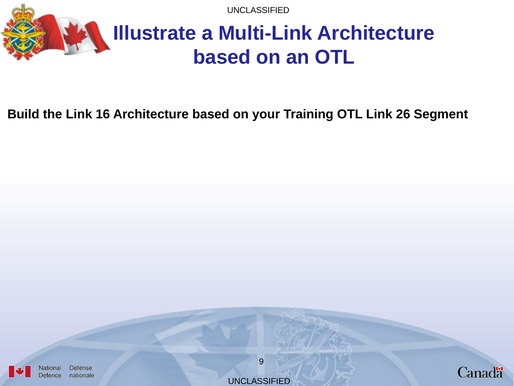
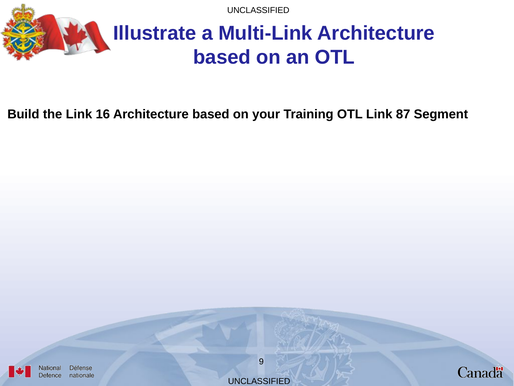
26: 26 -> 87
